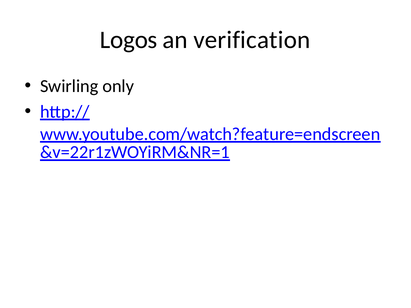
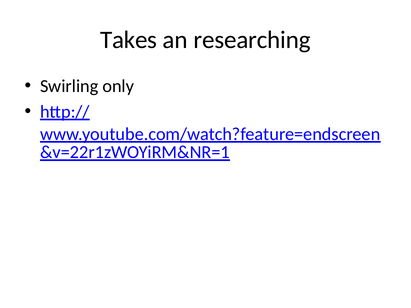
Logos: Logos -> Takes
verification: verification -> researching
